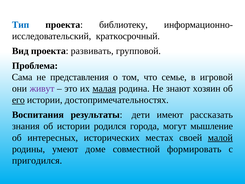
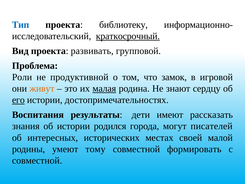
краткосрочный underline: none -> present
Сама: Сама -> Роли
представления: представления -> продуктивной
семье: семье -> замок
живут colour: purple -> orange
хозяин: хозяин -> сердцу
мышление: мышление -> писателей
малой underline: present -> none
доме: доме -> тому
пригодился at (37, 160): пригодился -> совместной
